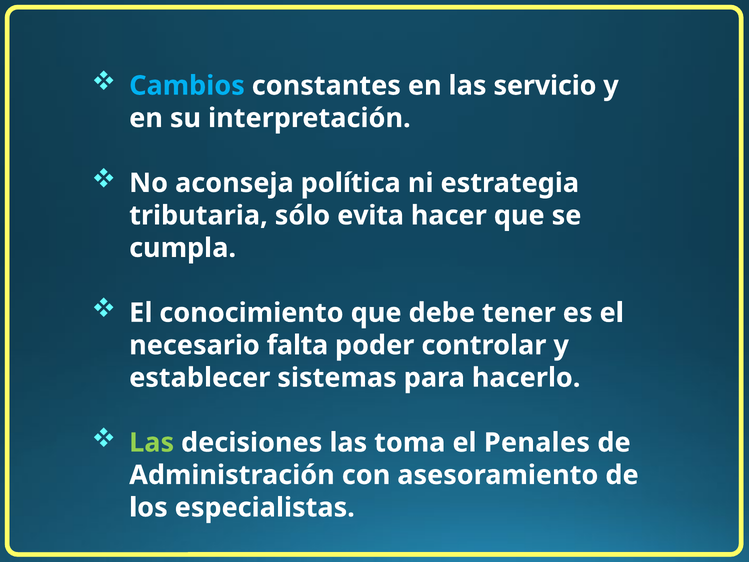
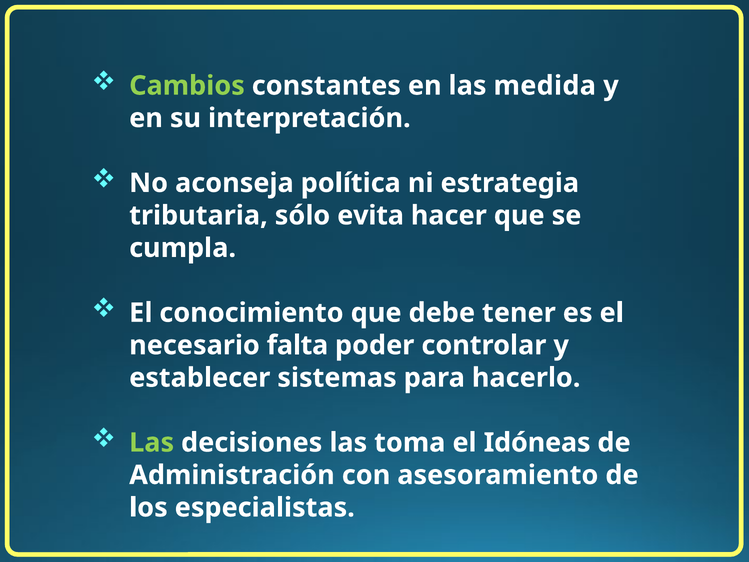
Cambios colour: light blue -> light green
servicio: servicio -> medida
Penales: Penales -> Idóneas
